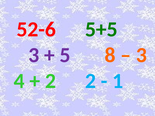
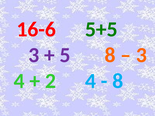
52-6: 52-6 -> 16-6
2 2: 2 -> 4
1 at (118, 81): 1 -> 8
